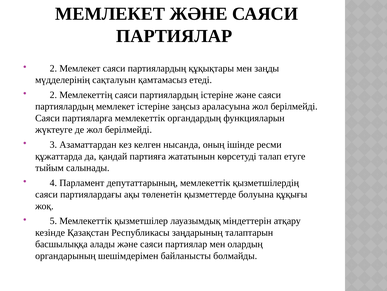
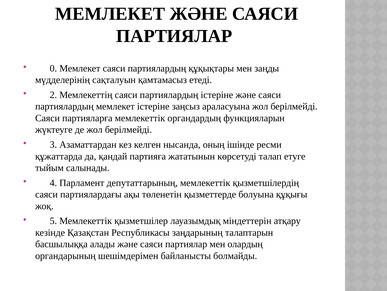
2 at (53, 68): 2 -> 0
